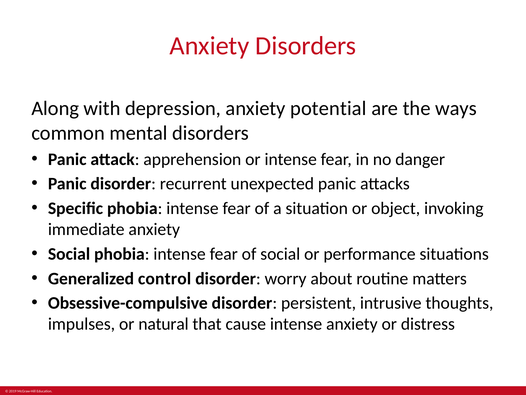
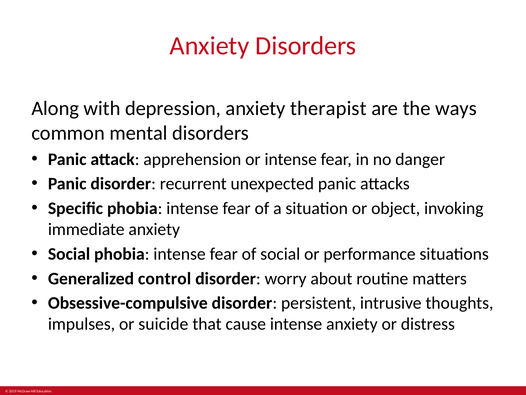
potential: potential -> therapist
natural: natural -> suicide
